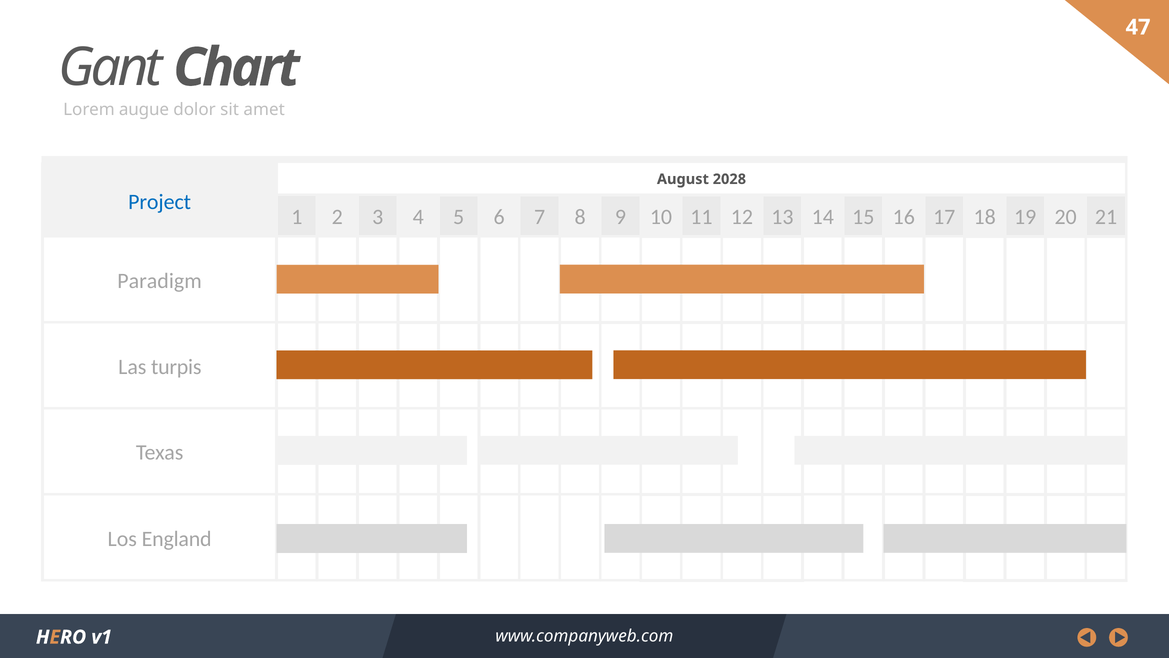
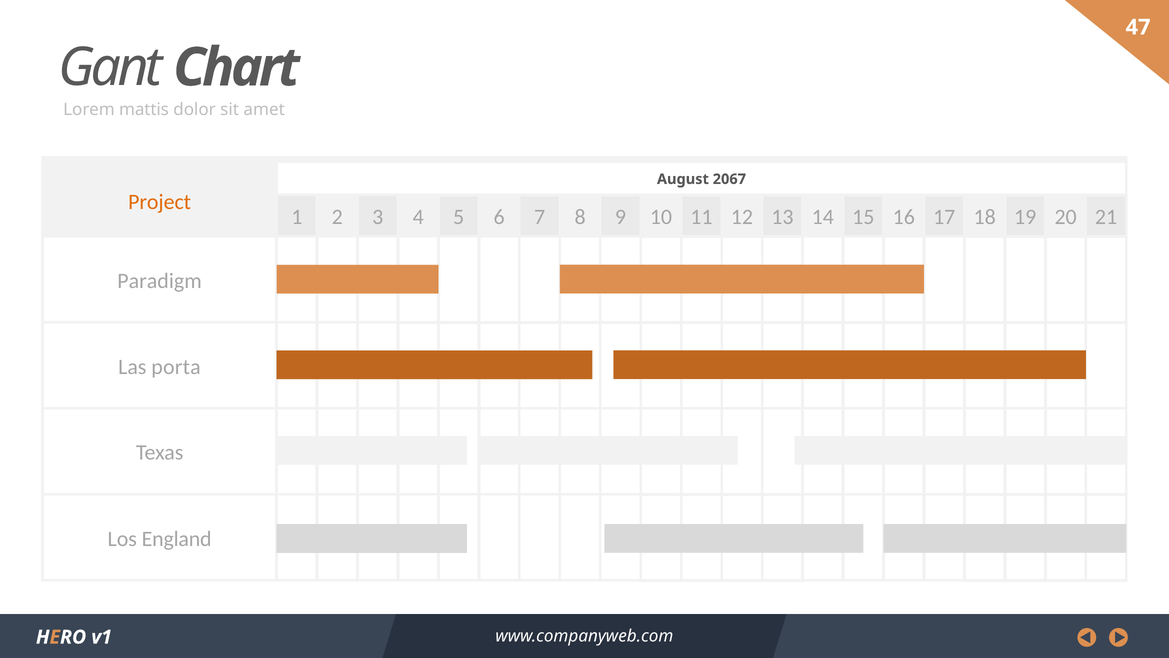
augue: augue -> mattis
2028: 2028 -> 2067
Project colour: blue -> orange
turpis: turpis -> porta
